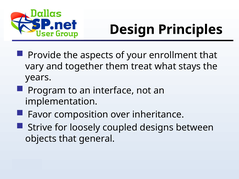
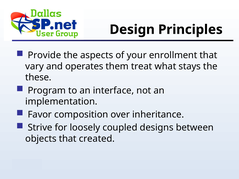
together: together -> operates
years: years -> these
general: general -> created
